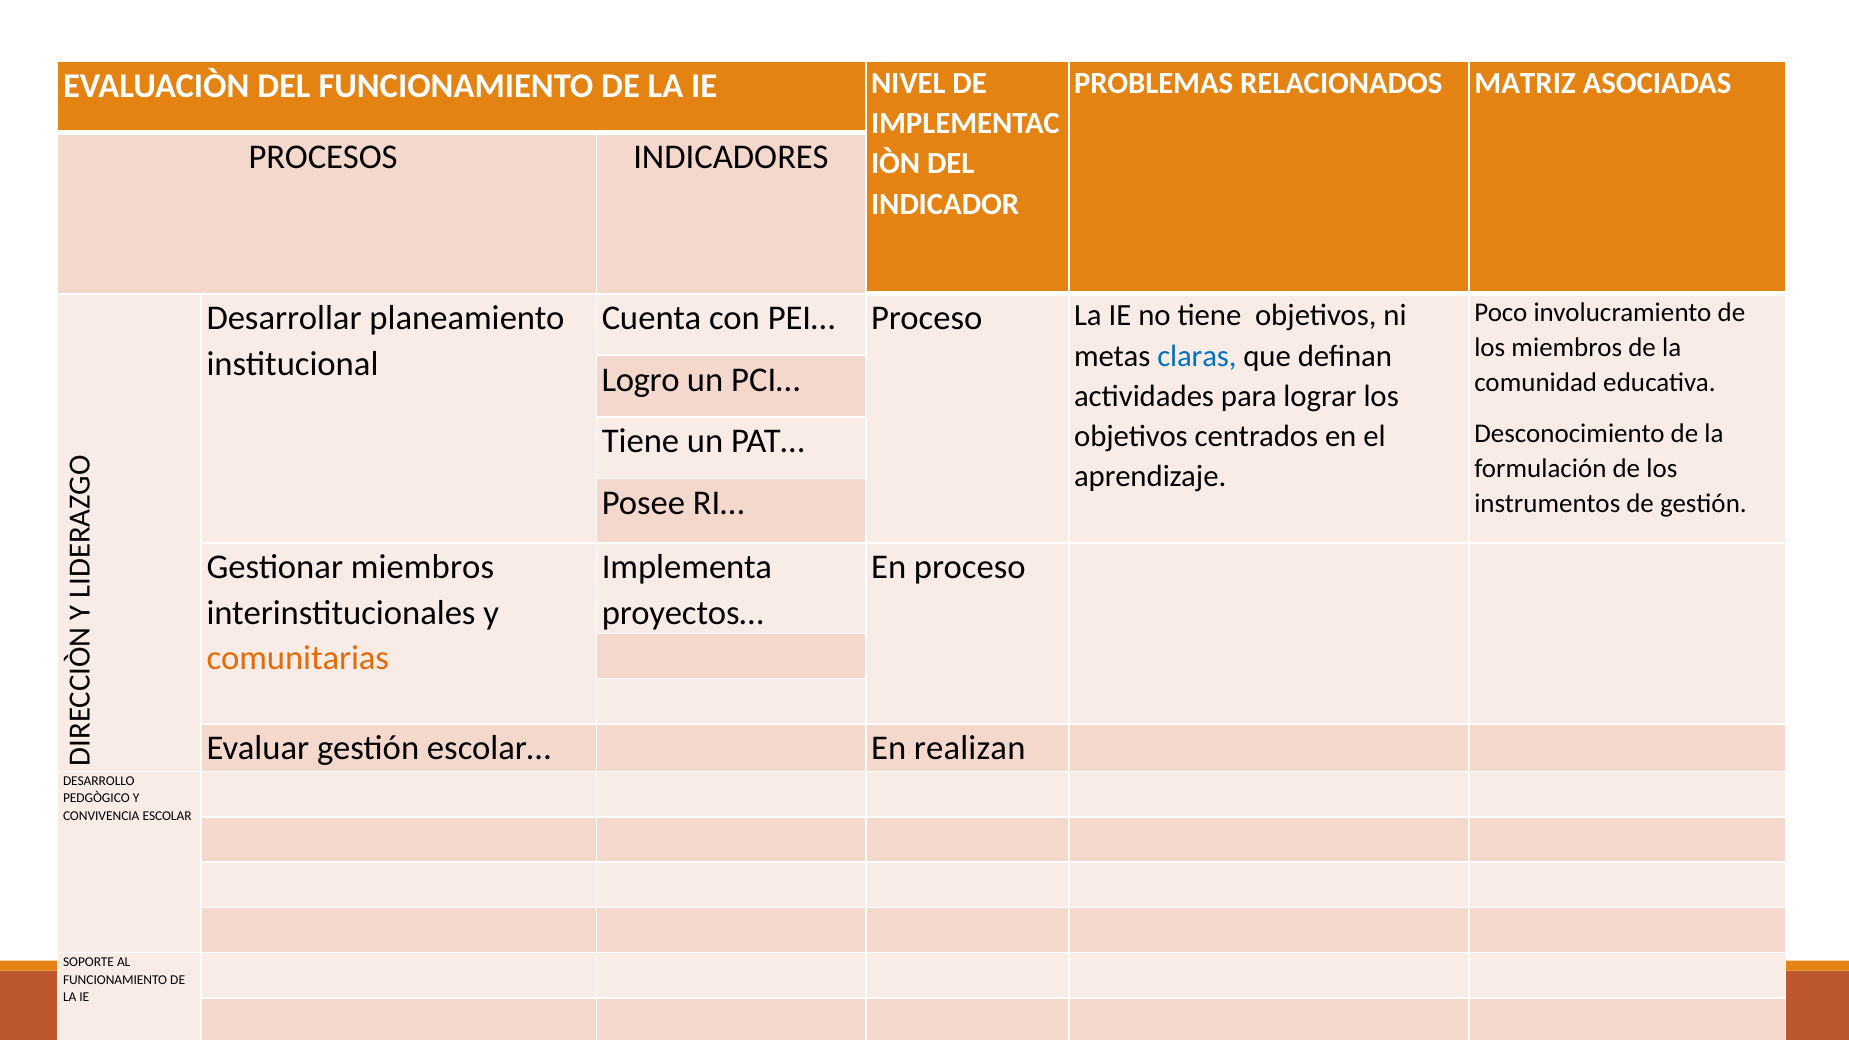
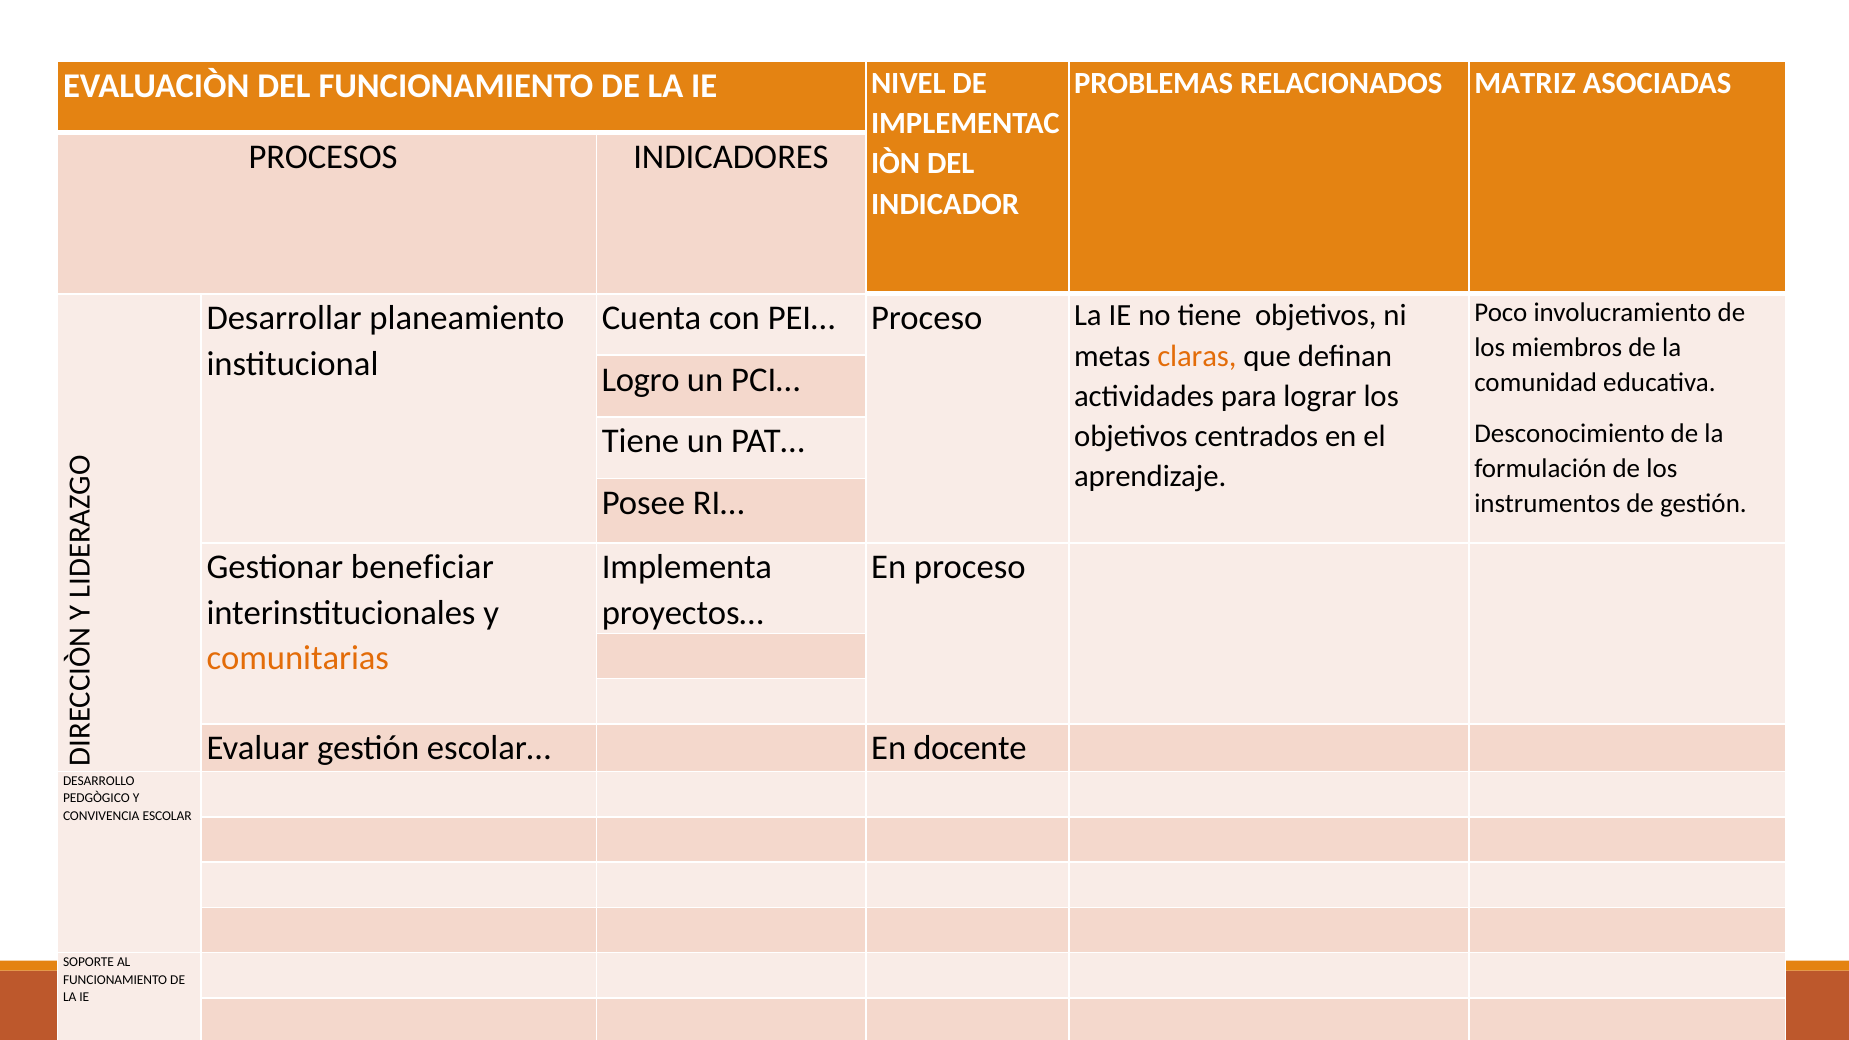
claras colour: blue -> orange
Gestionar miembros: miembros -> beneficiar
realizan: realizan -> docente
